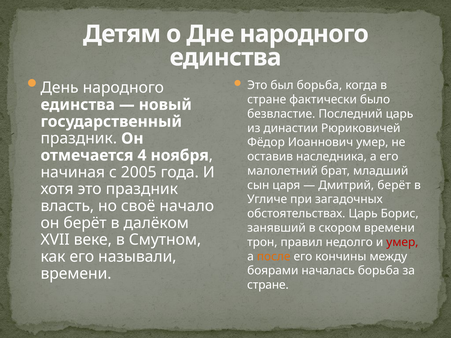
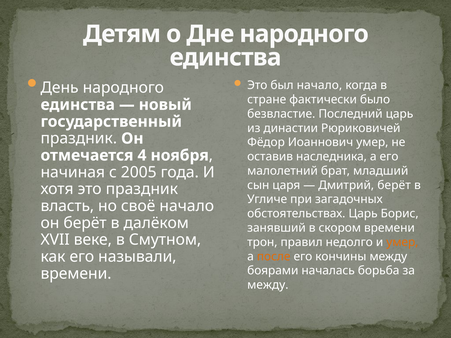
был борьба: борьба -> начало
умер at (402, 242) colour: red -> orange
стране at (268, 285): стране -> между
